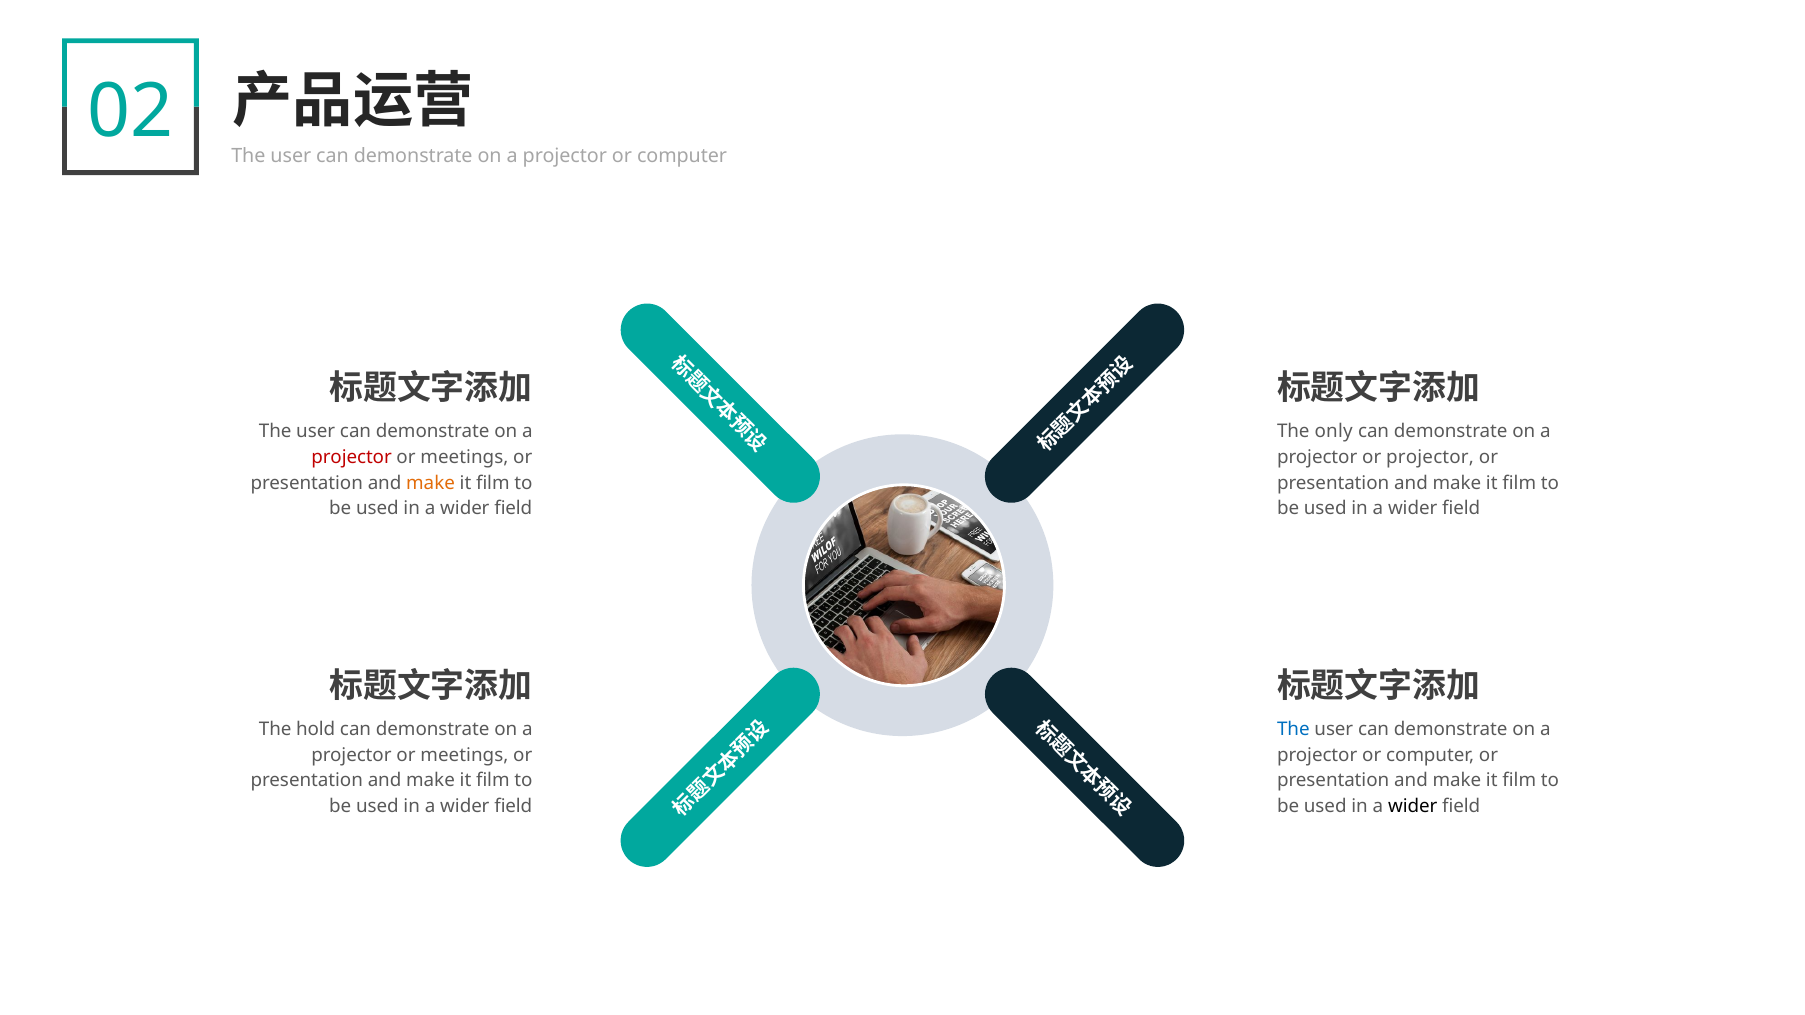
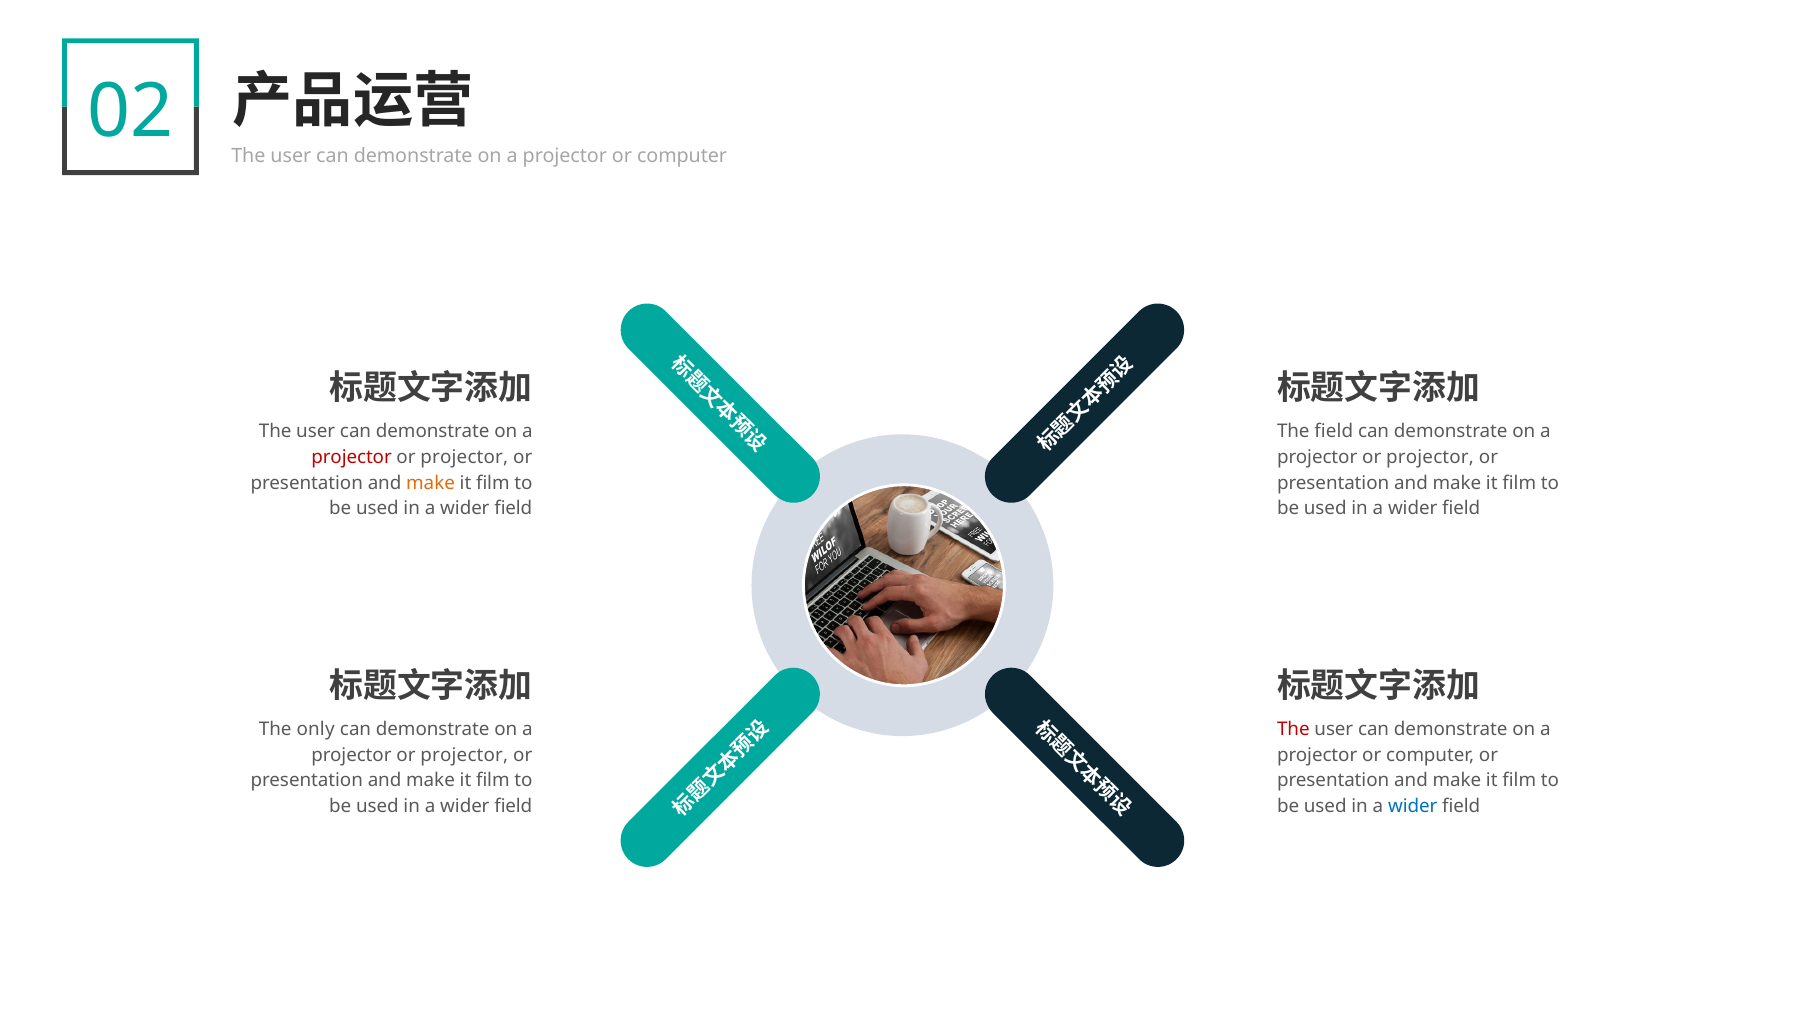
The only: only -> field
meetings at (464, 457): meetings -> projector
hold: hold -> only
The at (1293, 729) colour: blue -> red
meetings at (464, 755): meetings -> projector
wider at (1413, 807) colour: black -> blue
